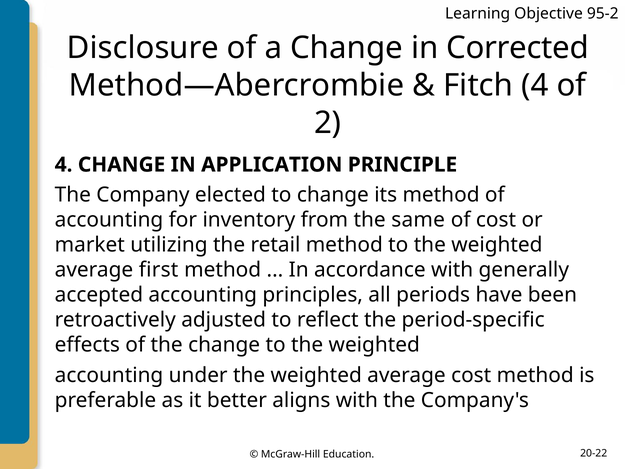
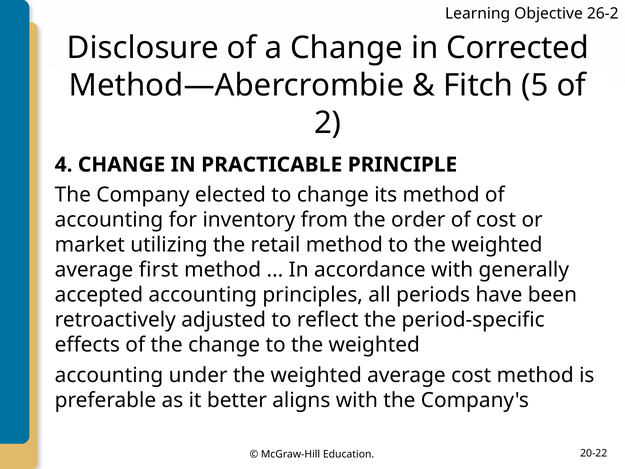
95-2: 95-2 -> 26-2
Fitch 4: 4 -> 5
APPLICATION: APPLICATION -> PRACTICABLE
same: same -> order
